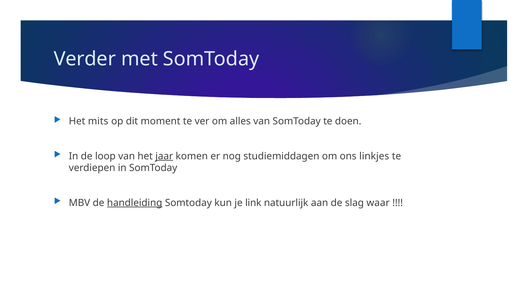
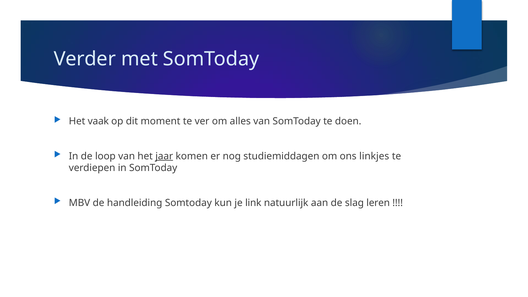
mits: mits -> vaak
handleiding underline: present -> none
waar: waar -> leren
